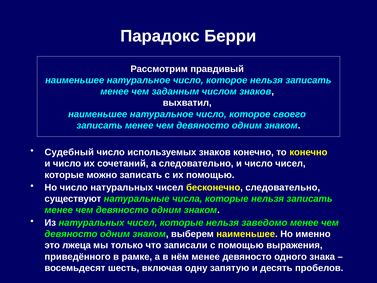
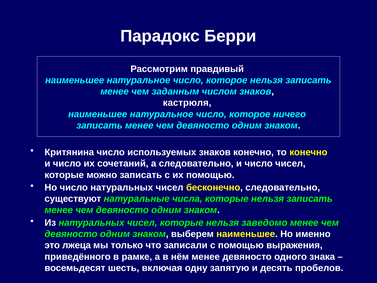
выхватил: выхватил -> кастрюля
своего: своего -> ничего
Судебный: Судебный -> Критянина
